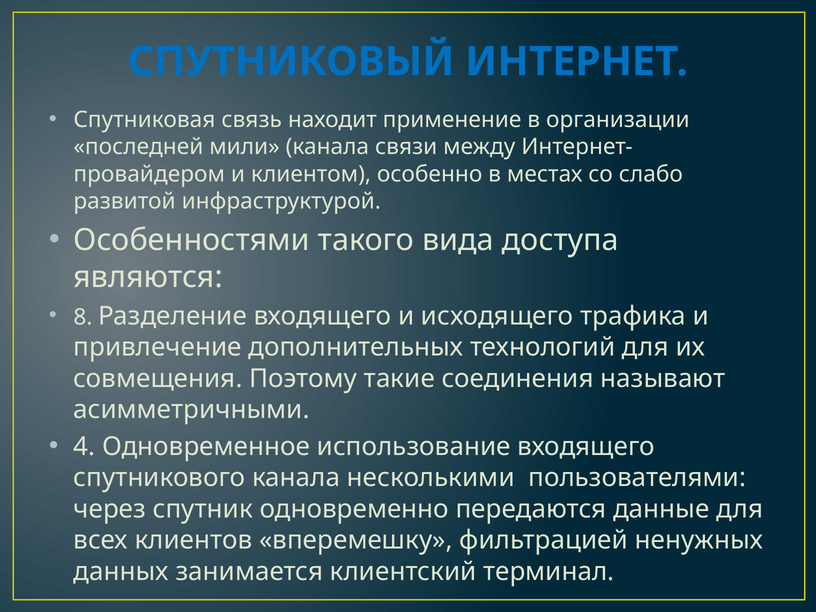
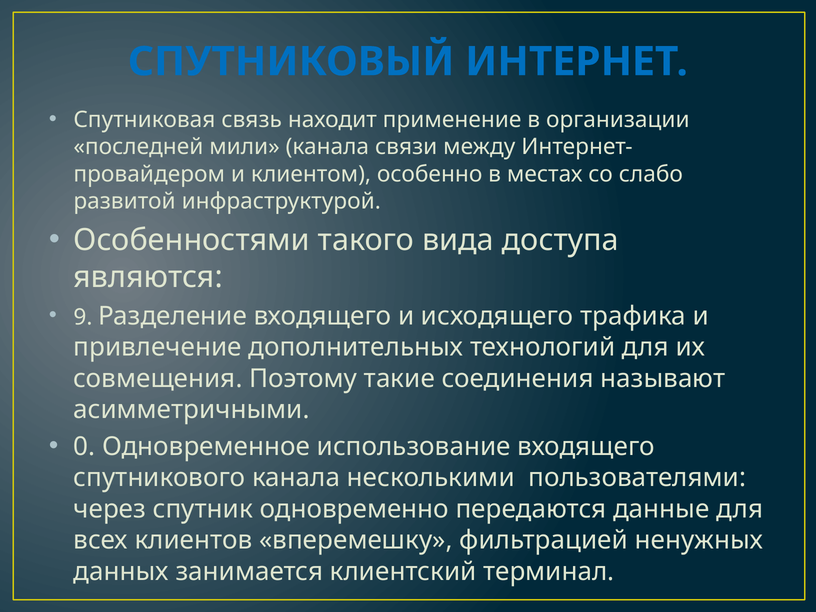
8: 8 -> 9
4: 4 -> 0
